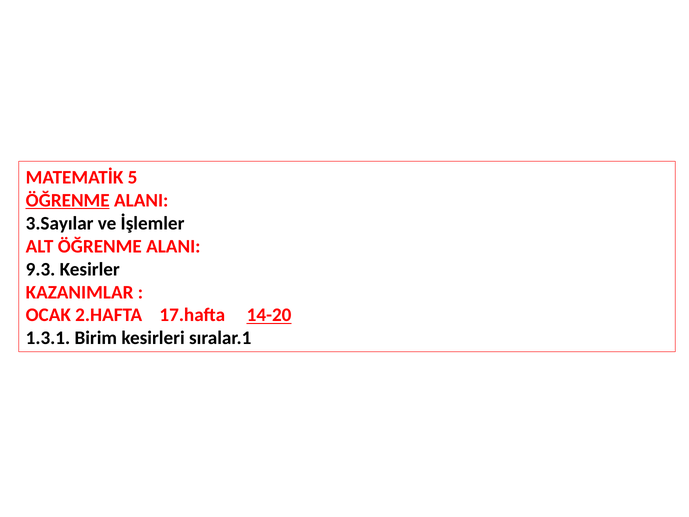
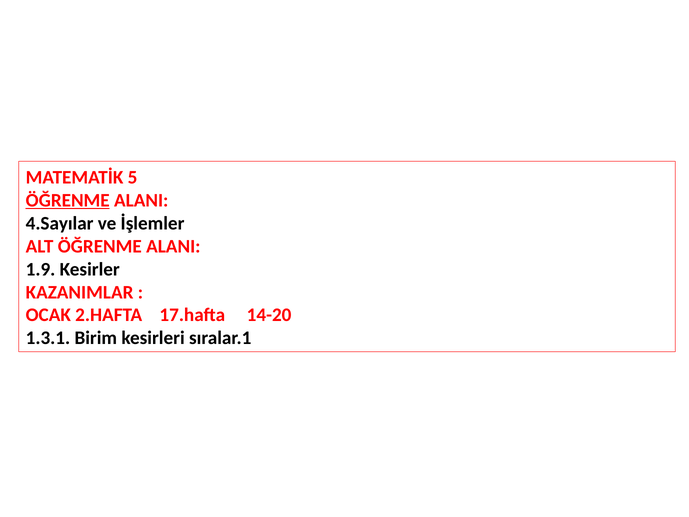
3.Sayılar: 3.Sayılar -> 4.Sayılar
9.3: 9.3 -> 1.9
14-20 underline: present -> none
